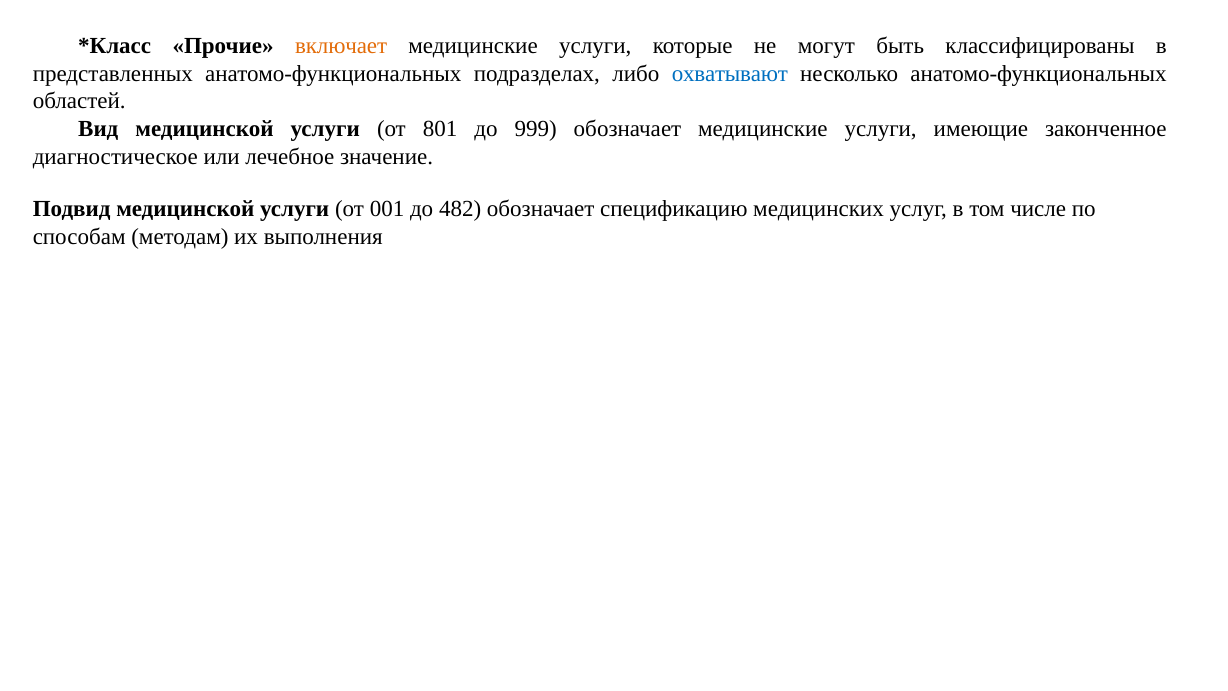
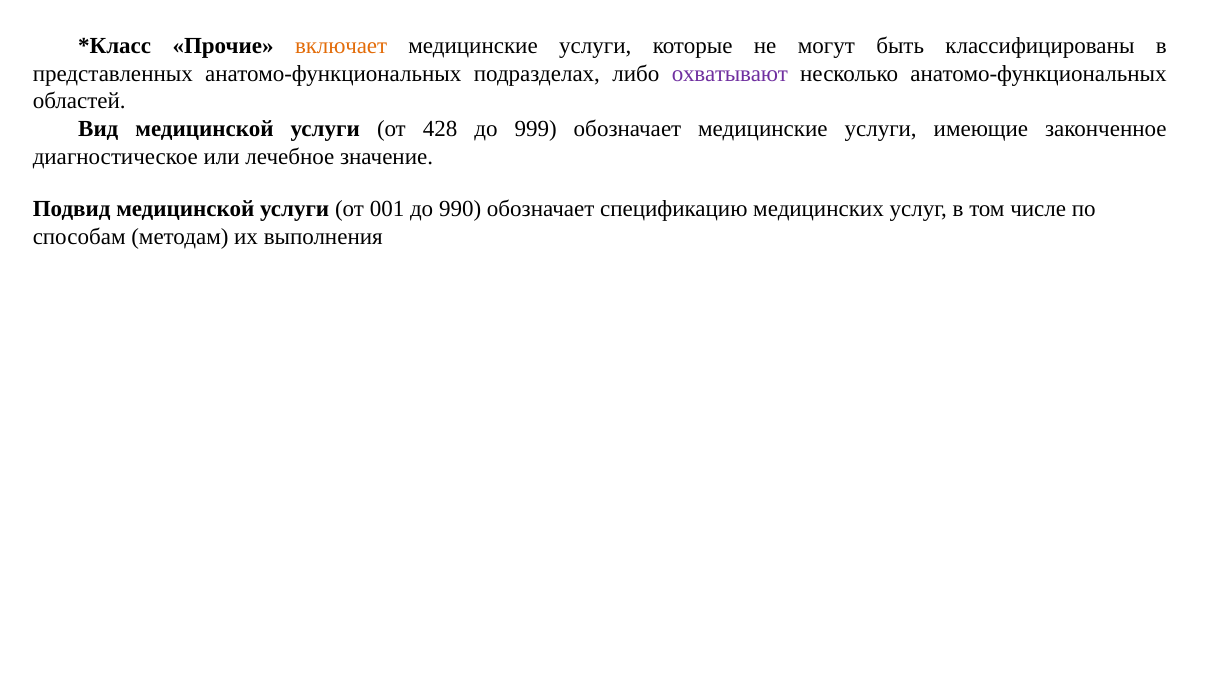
охватывают colour: blue -> purple
801: 801 -> 428
482: 482 -> 990
